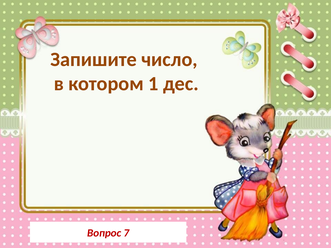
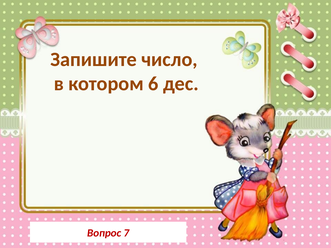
1: 1 -> 6
